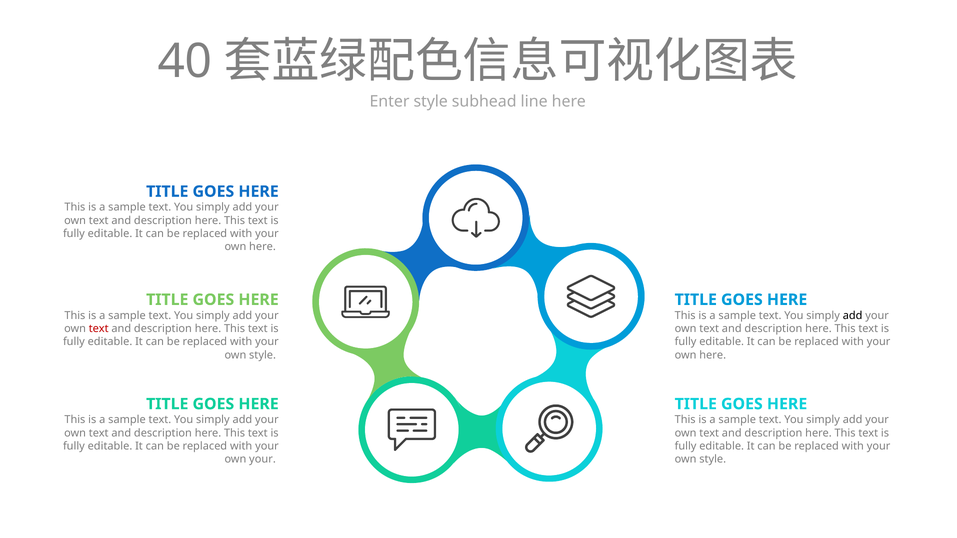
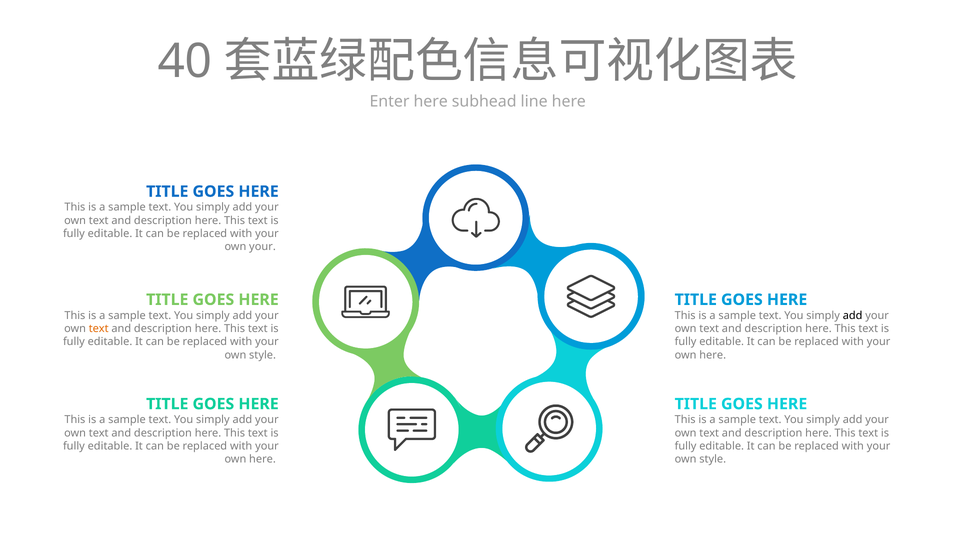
Enter style: style -> here
here at (263, 247): here -> your
text at (99, 329) colour: red -> orange
your at (263, 460): your -> here
